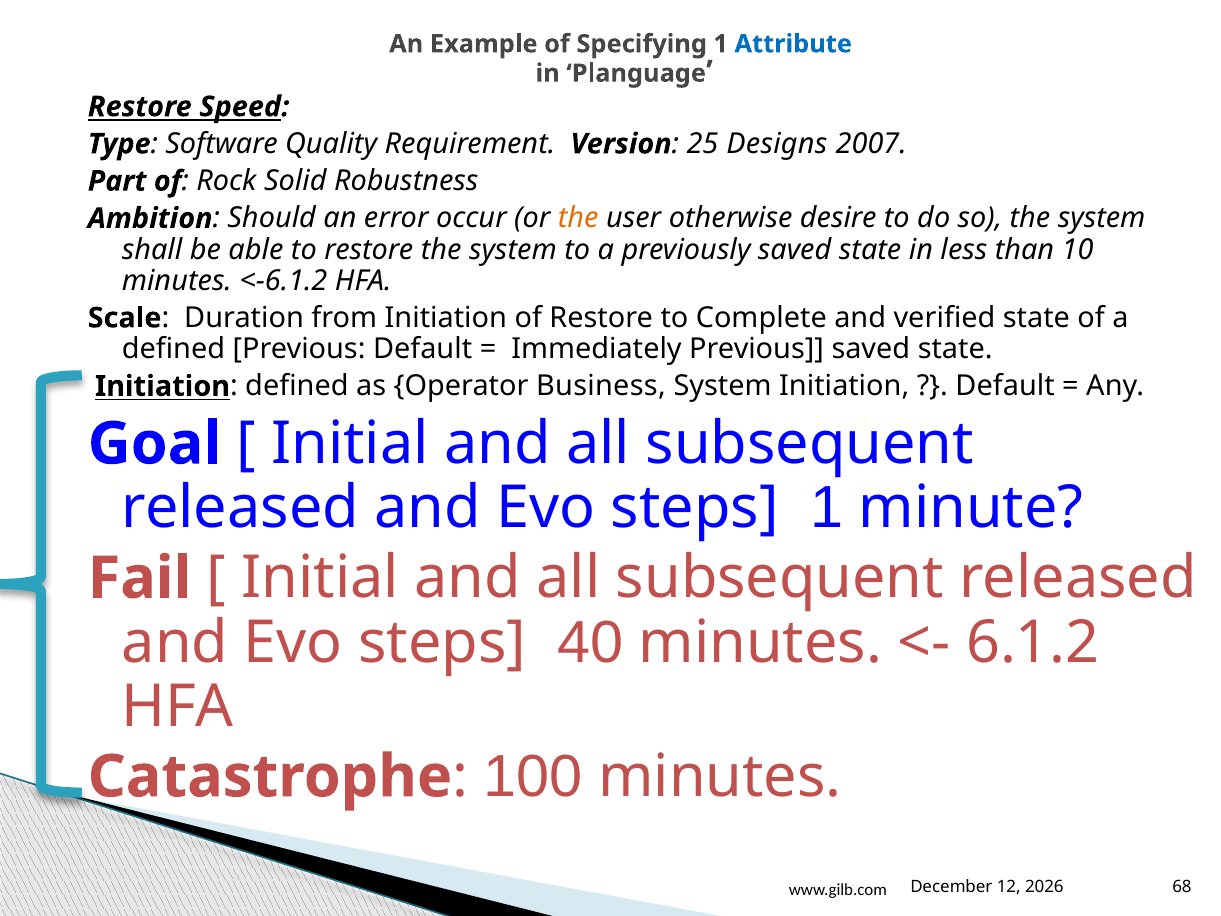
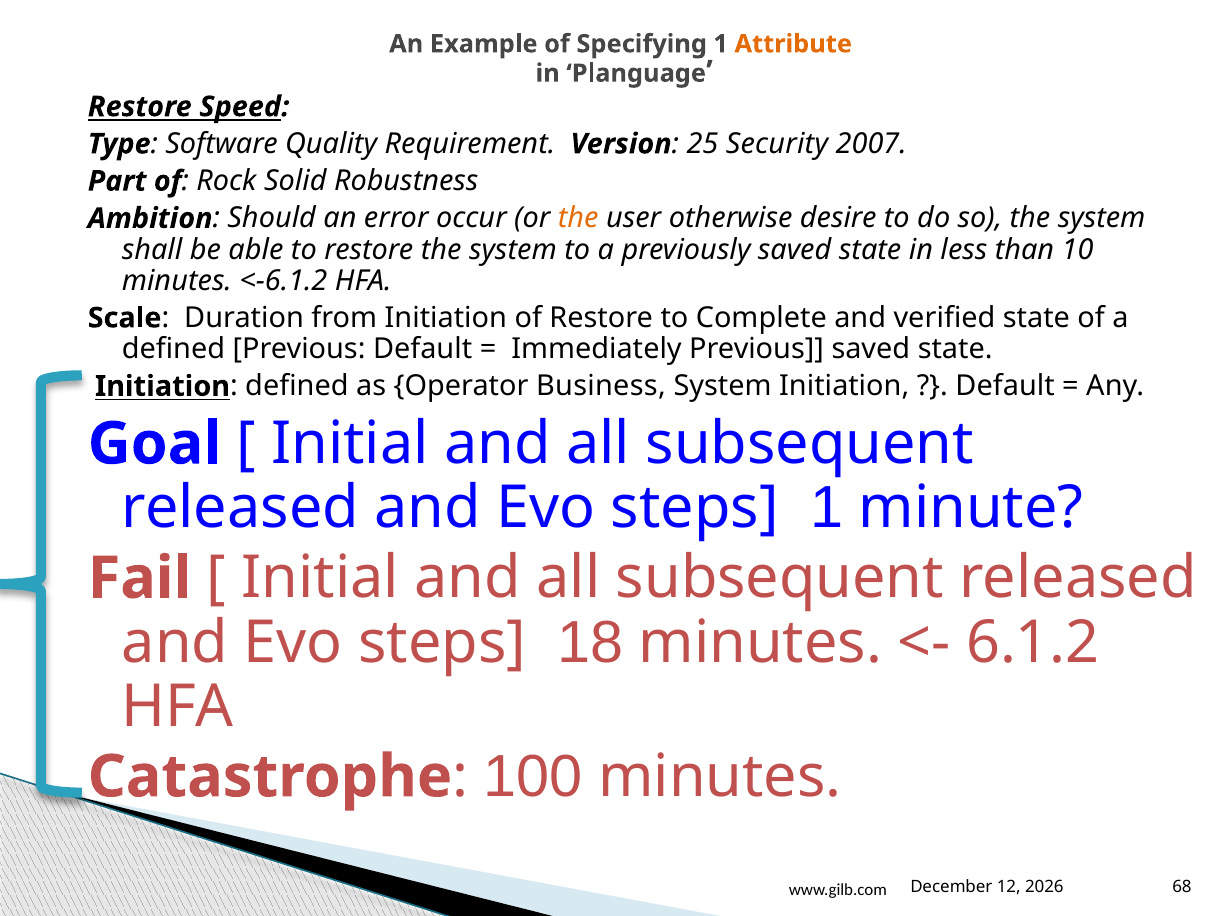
Attribute colour: blue -> orange
Designs: Designs -> Security
40: 40 -> 18
